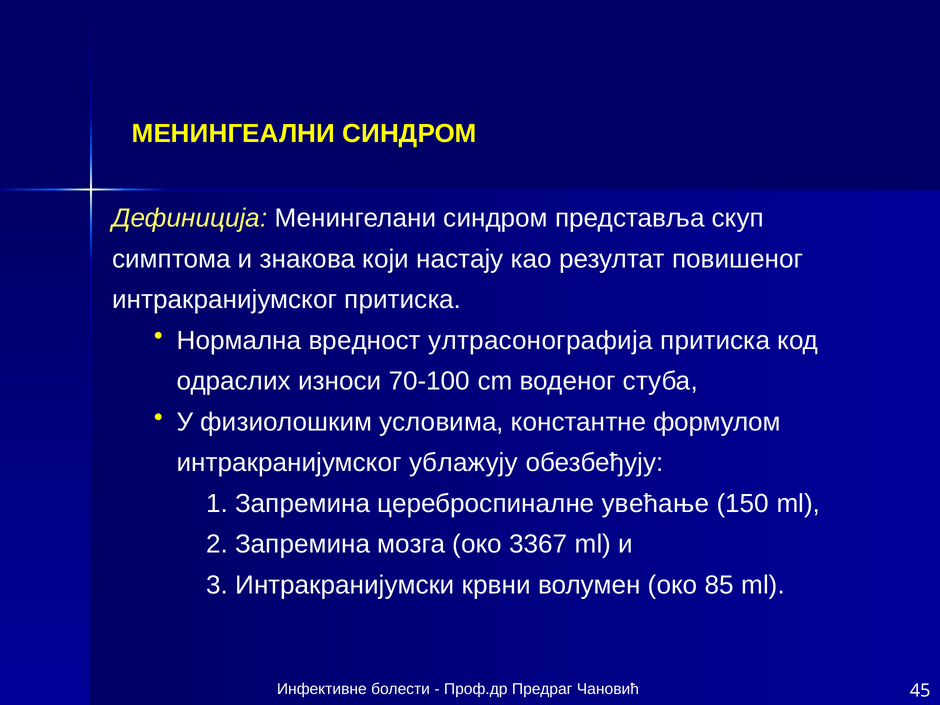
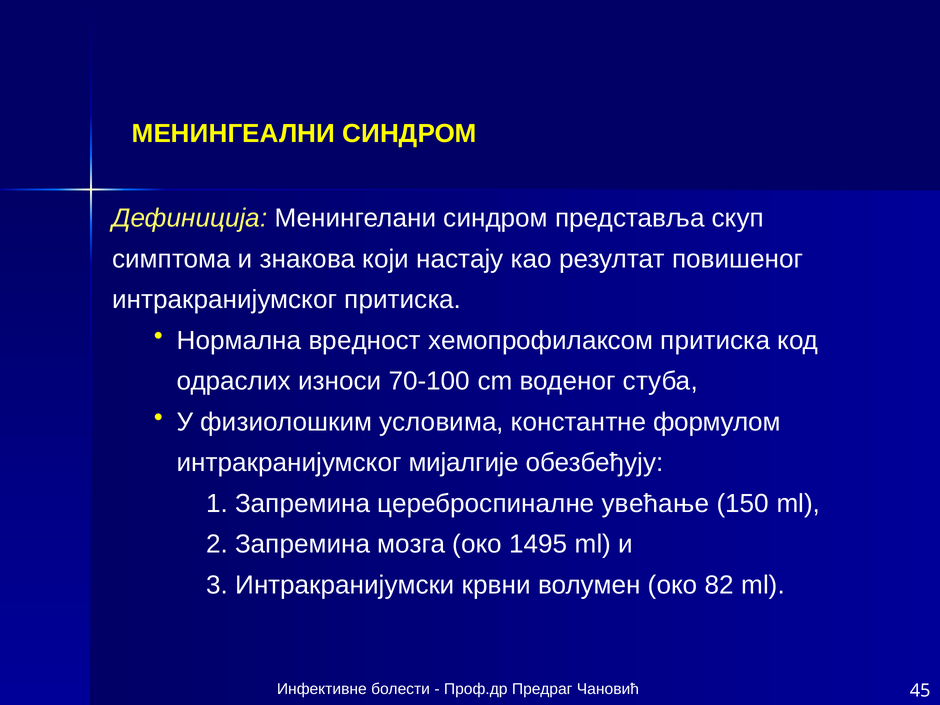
ултрасонографија: ултрасонографија -> хемопрофилаксом
ублажују: ублажују -> мијалгије
3367: 3367 -> 1495
85: 85 -> 82
